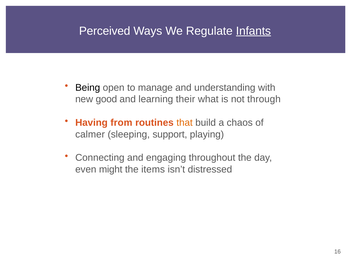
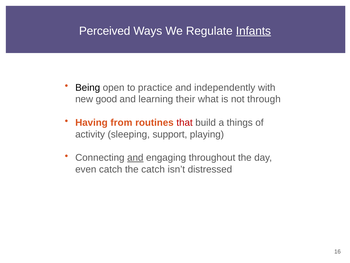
manage: manage -> practice
understanding: understanding -> independently
that colour: orange -> red
chaos: chaos -> things
calmer: calmer -> activity
and at (135, 157) underline: none -> present
even might: might -> catch
the items: items -> catch
